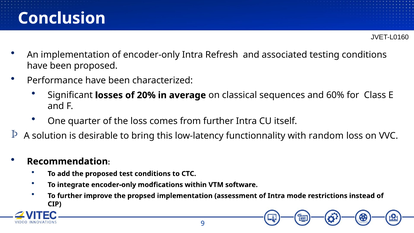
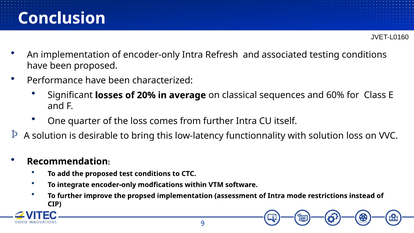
with random: random -> solution
